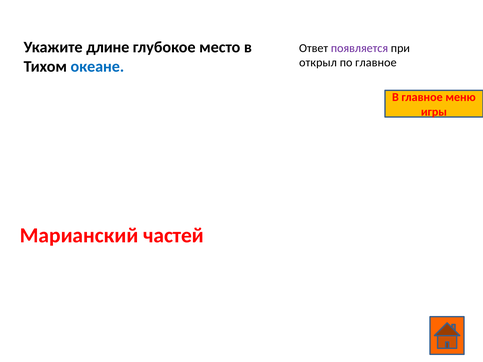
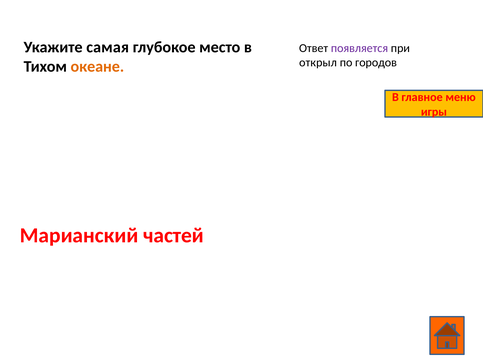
длине: длине -> самая
по главное: главное -> городов
океане colour: blue -> orange
